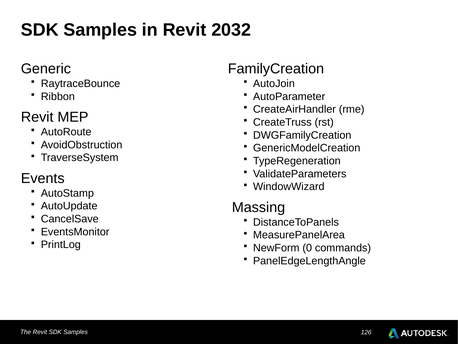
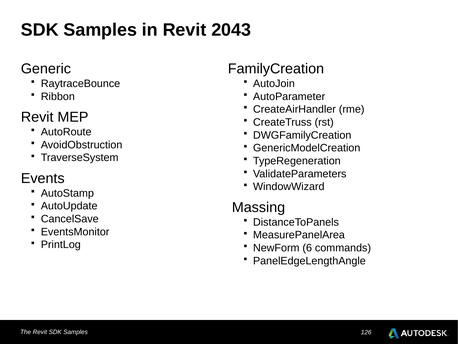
2032: 2032 -> 2043
0: 0 -> 6
